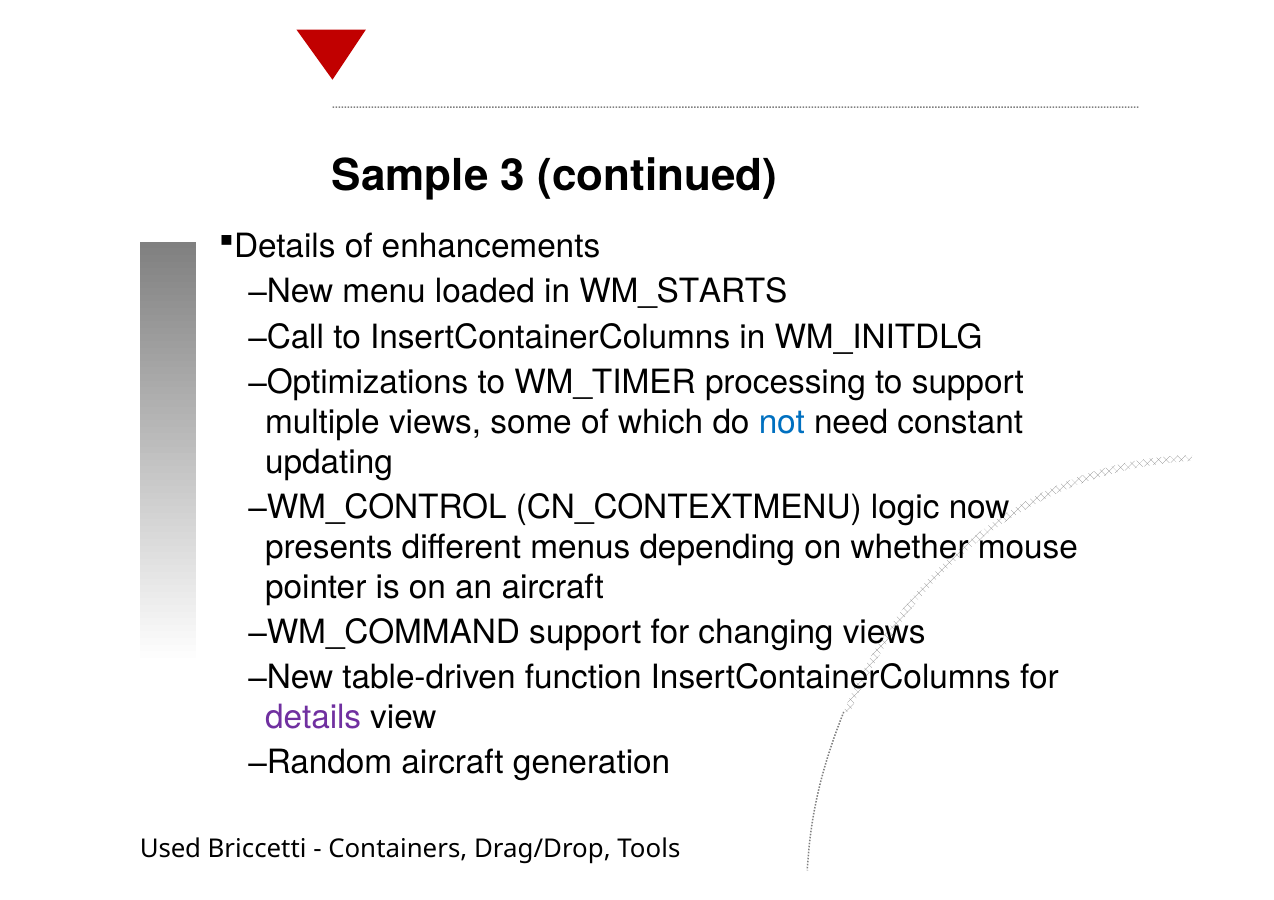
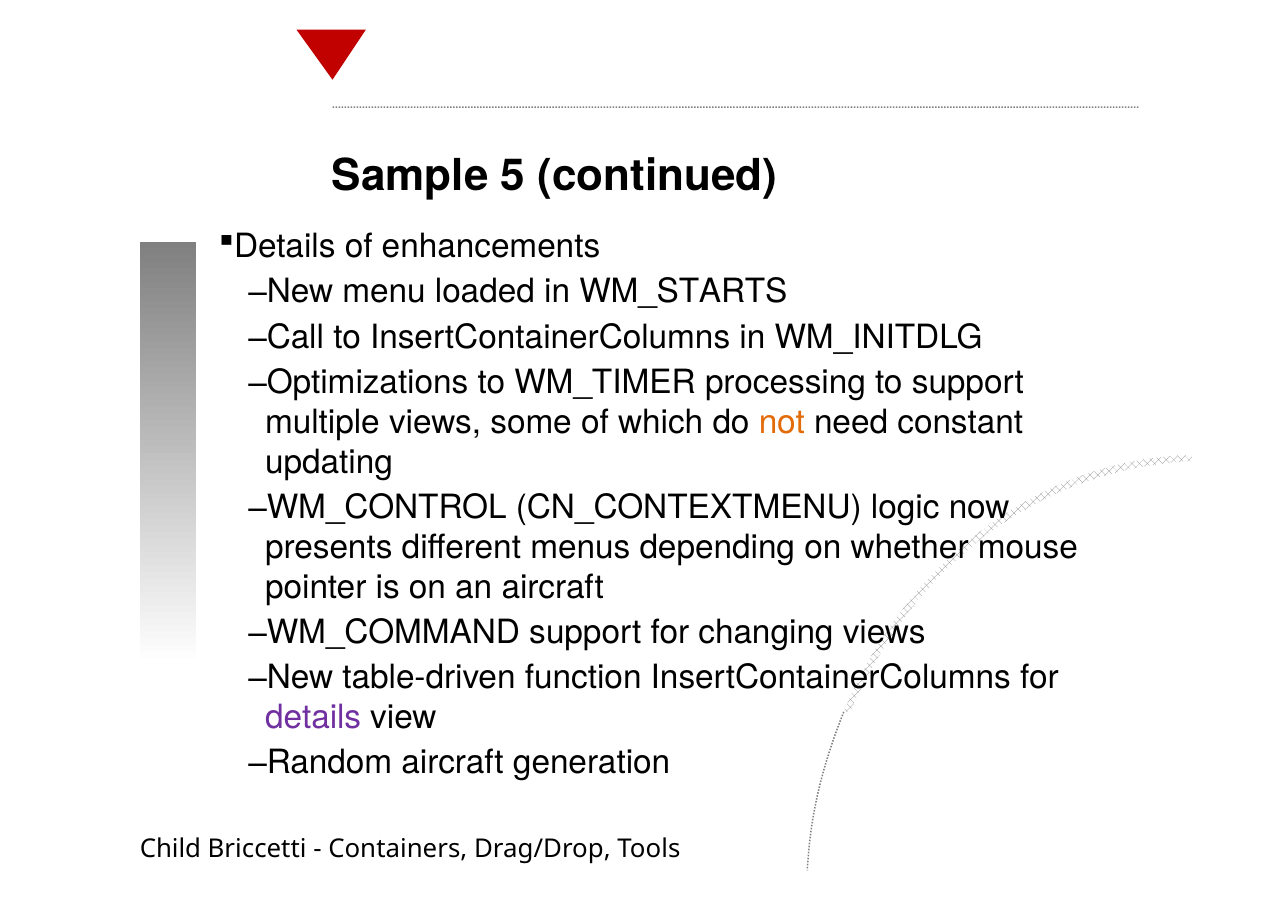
3: 3 -> 5
not colour: blue -> orange
Used: Used -> Child
